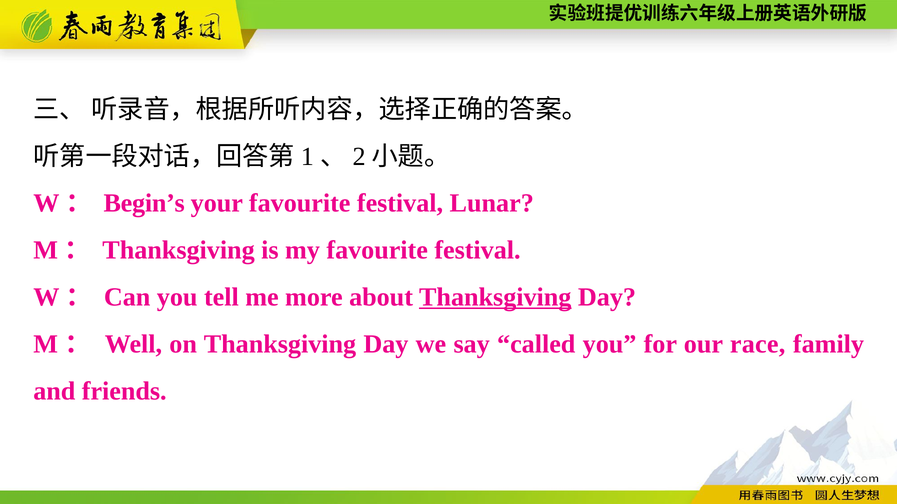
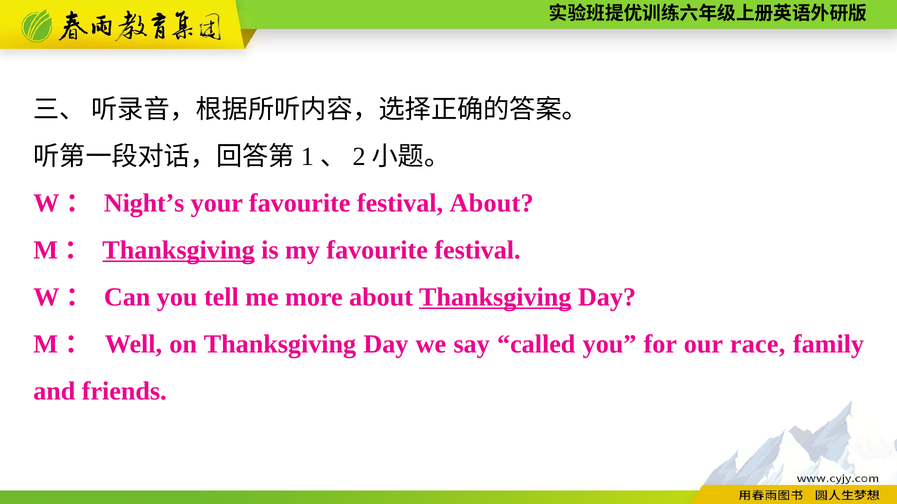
Begin’s: Begin’s -> Night’s
festival Lunar: Lunar -> About
Thanksgiving at (179, 250) underline: none -> present
